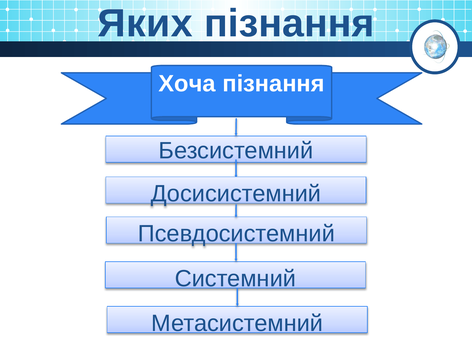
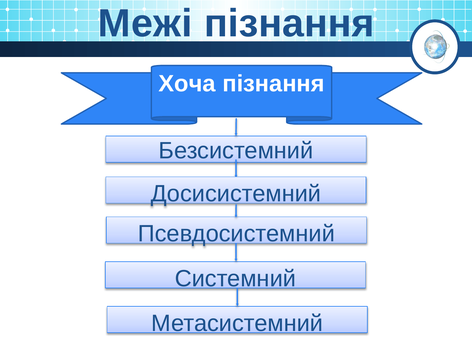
Яких: Яких -> Межі
